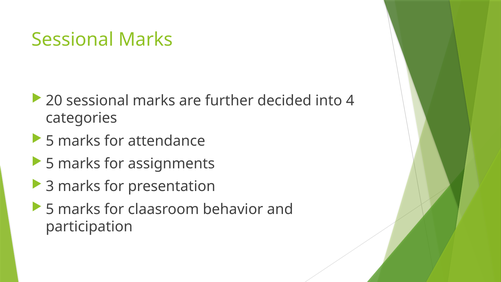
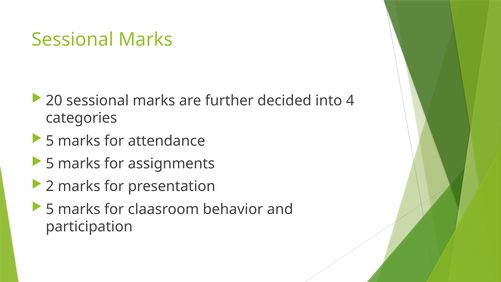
3: 3 -> 2
